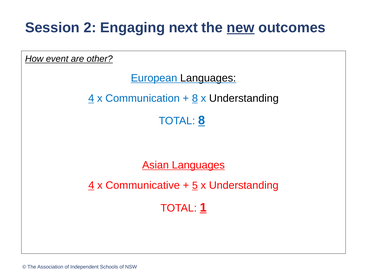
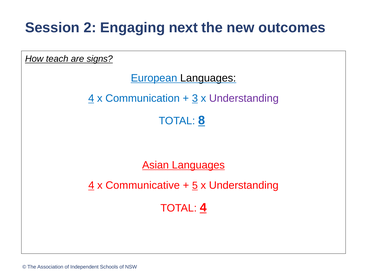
new underline: present -> none
event: event -> teach
other: other -> signs
8 at (195, 98): 8 -> 3
Understanding at (244, 98) colour: black -> purple
TOTAL 1: 1 -> 4
